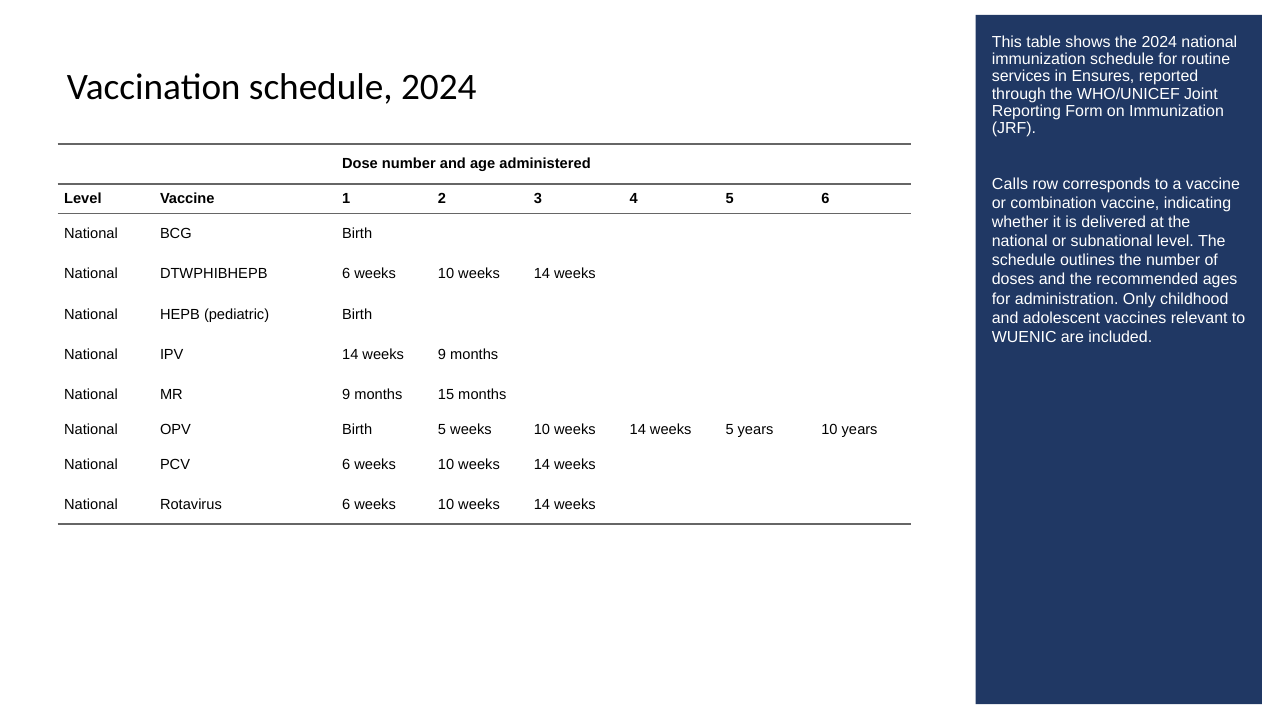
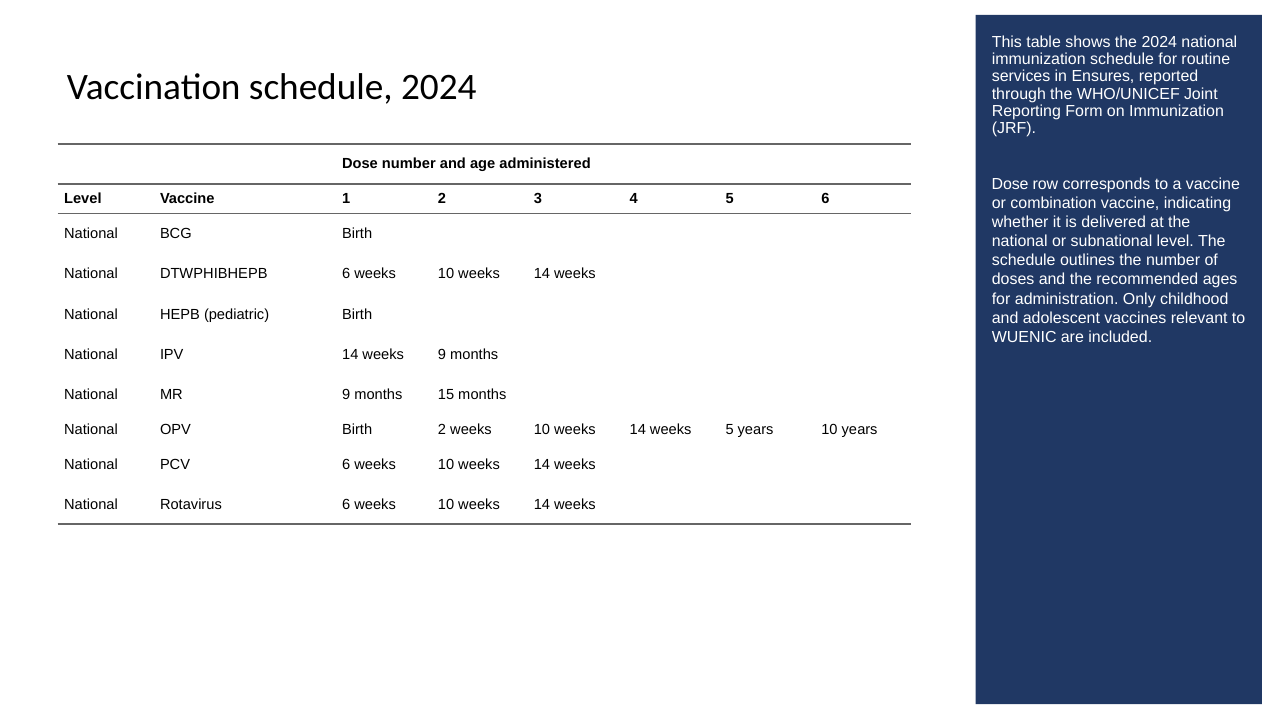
Calls at (1010, 184): Calls -> Dose
Birth 5: 5 -> 2
